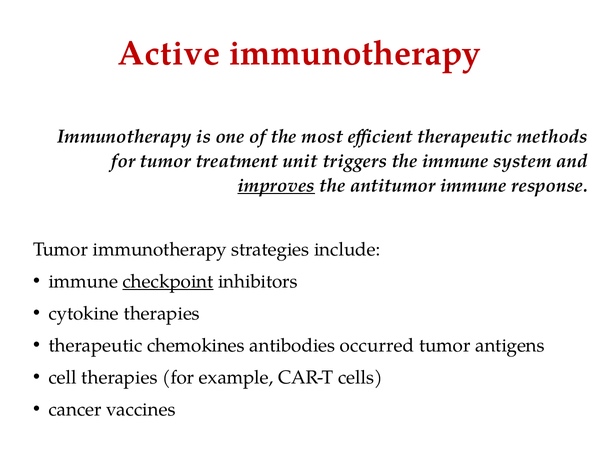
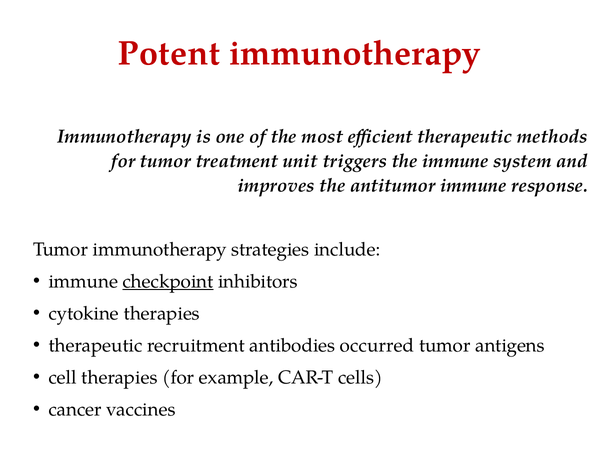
Active: Active -> Potent
improves underline: present -> none
chemokines: chemokines -> recruitment
